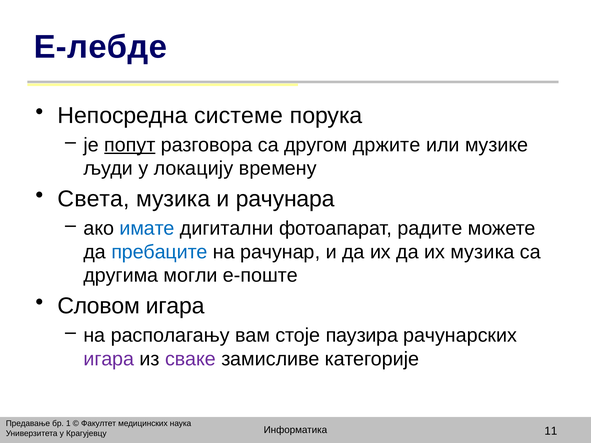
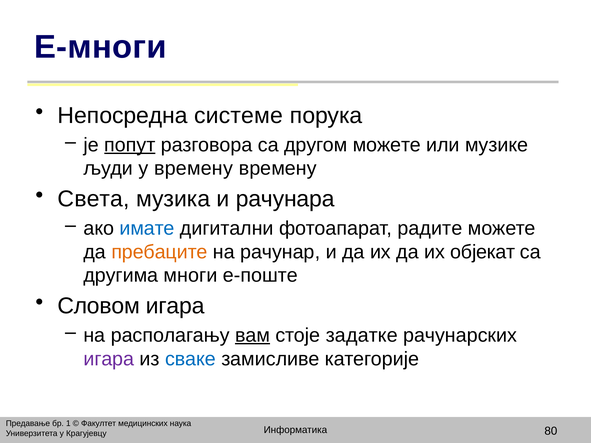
Е‑лебде: Е‑лебде -> Е‑многи
другом држите: држите -> можете
у локацију: локацију -> времену
пребаците colour: blue -> orange
их музика: музика -> објекат
могли: могли -> многи
вам underline: none -> present
паузира: паузира -> задатке
сваке colour: purple -> blue
11: 11 -> 80
